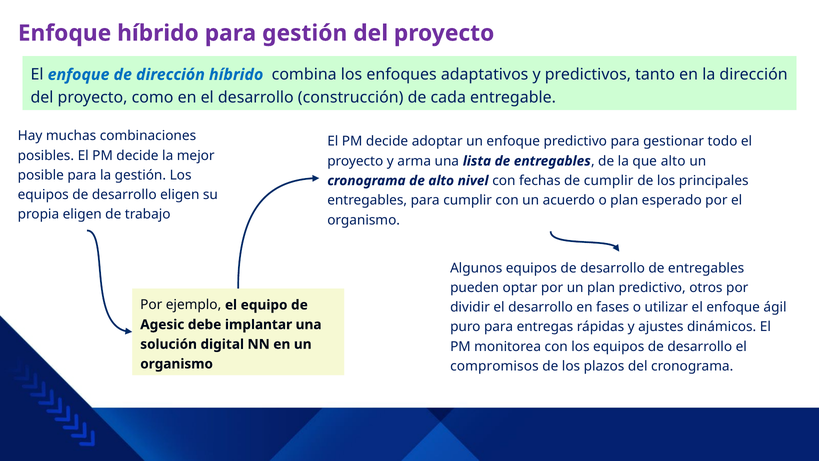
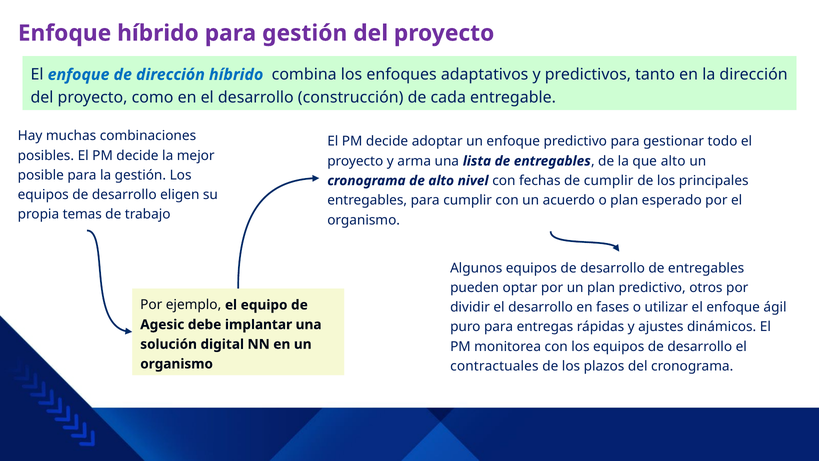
propia eligen: eligen -> temas
compromisos: compromisos -> contractuales
